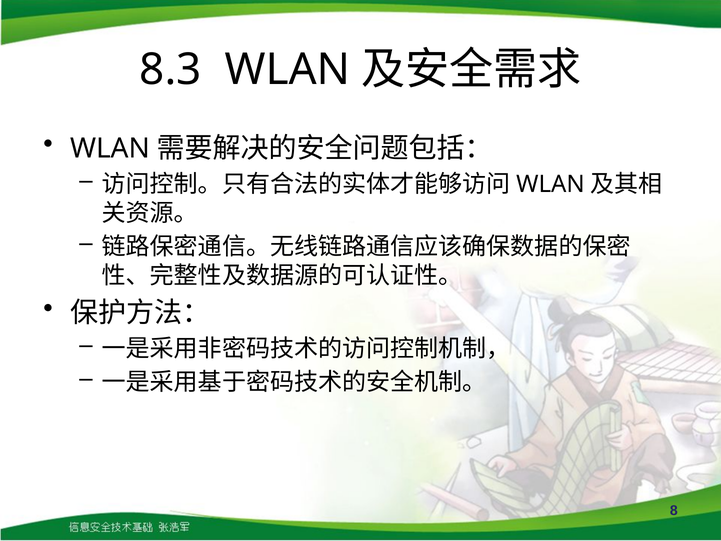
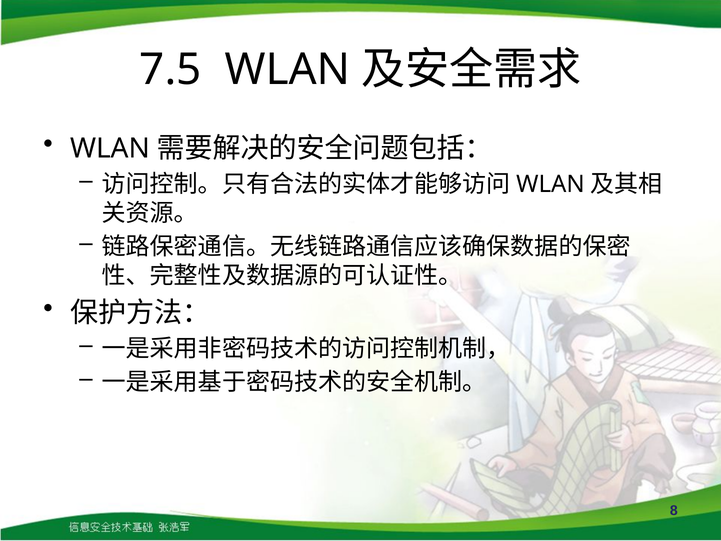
8.3: 8.3 -> 7.5
